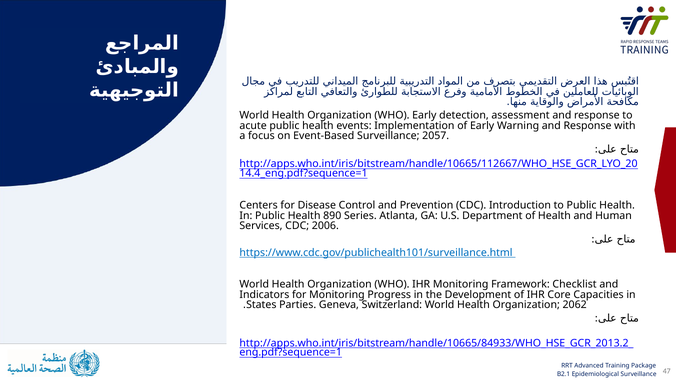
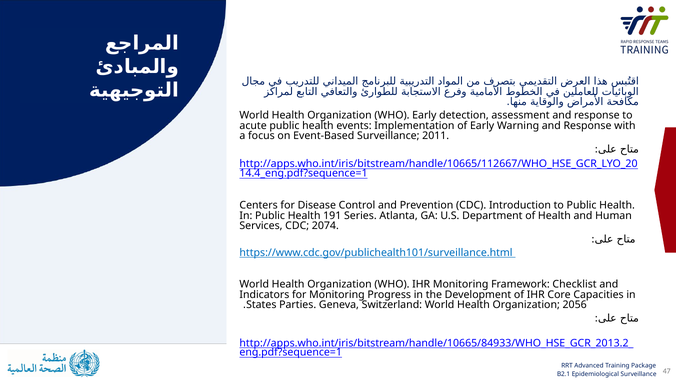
2057: 2057 -> 2011
890: 890 -> 191
2006: 2006 -> 2074
2062: 2062 -> 2056
